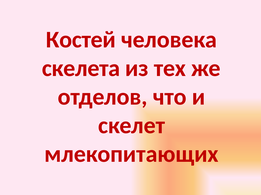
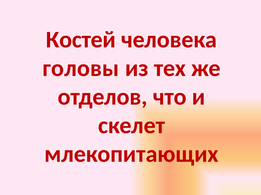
скелета: скелета -> головы
